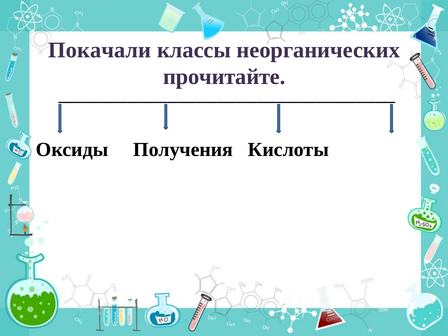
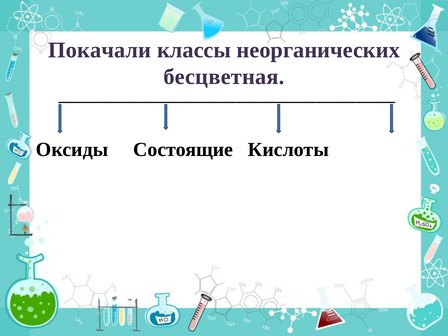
прочитайте: прочитайте -> бесцветная
Получения: Получения -> Состоящие
